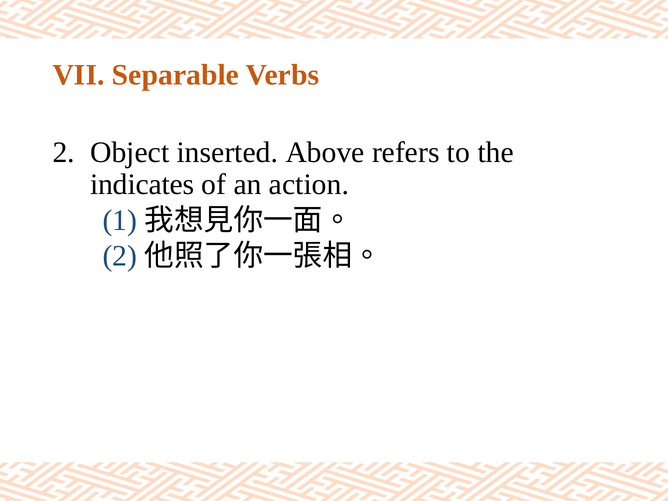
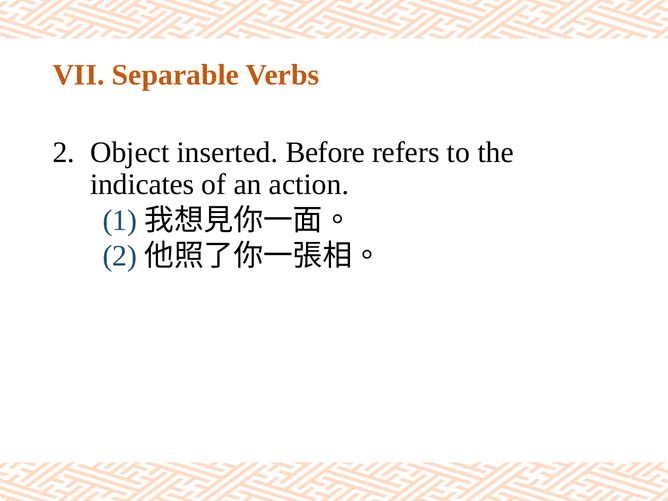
Above: Above -> Before
